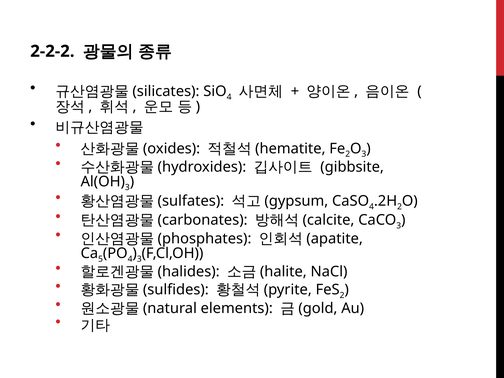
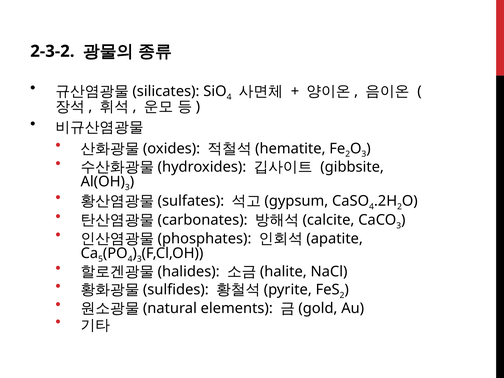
2-2-2: 2-2-2 -> 2-3-2
